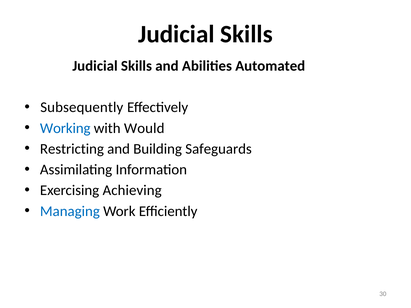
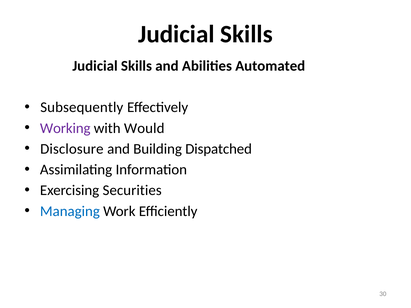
Working colour: blue -> purple
Restricting: Restricting -> Disclosure
Safeguards: Safeguards -> Dispatched
Achieving: Achieving -> Securities
